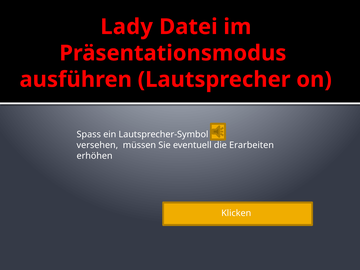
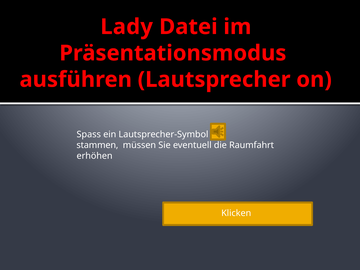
versehen: versehen -> stammen
Erarbeiten: Erarbeiten -> Raumfahrt
